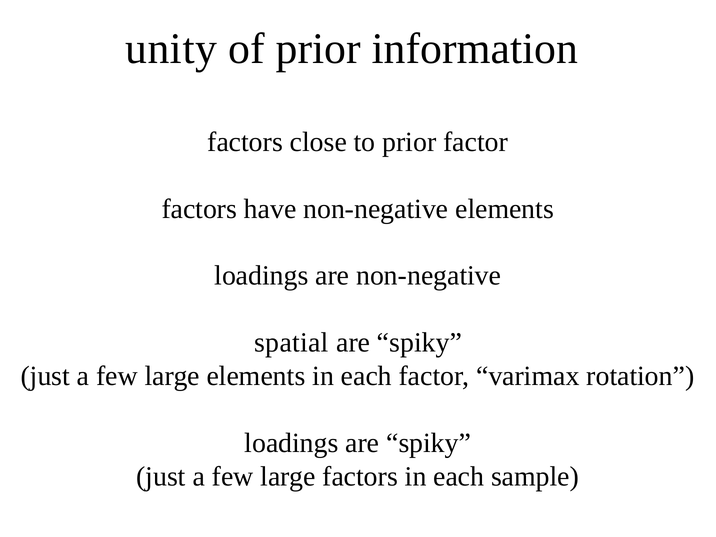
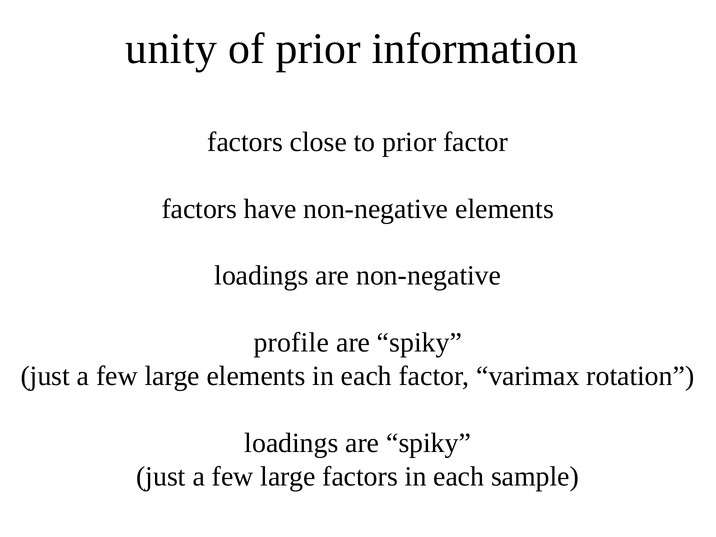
spatial: spatial -> profile
